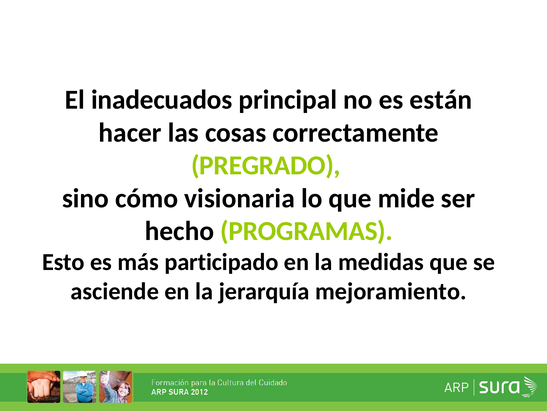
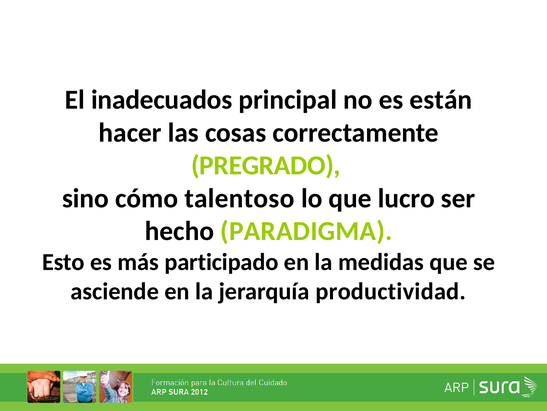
visionaria: visionaria -> talentoso
mide: mide -> lucro
PROGRAMAS: PROGRAMAS -> PARADIGMA
mejoramiento: mejoramiento -> productividad
